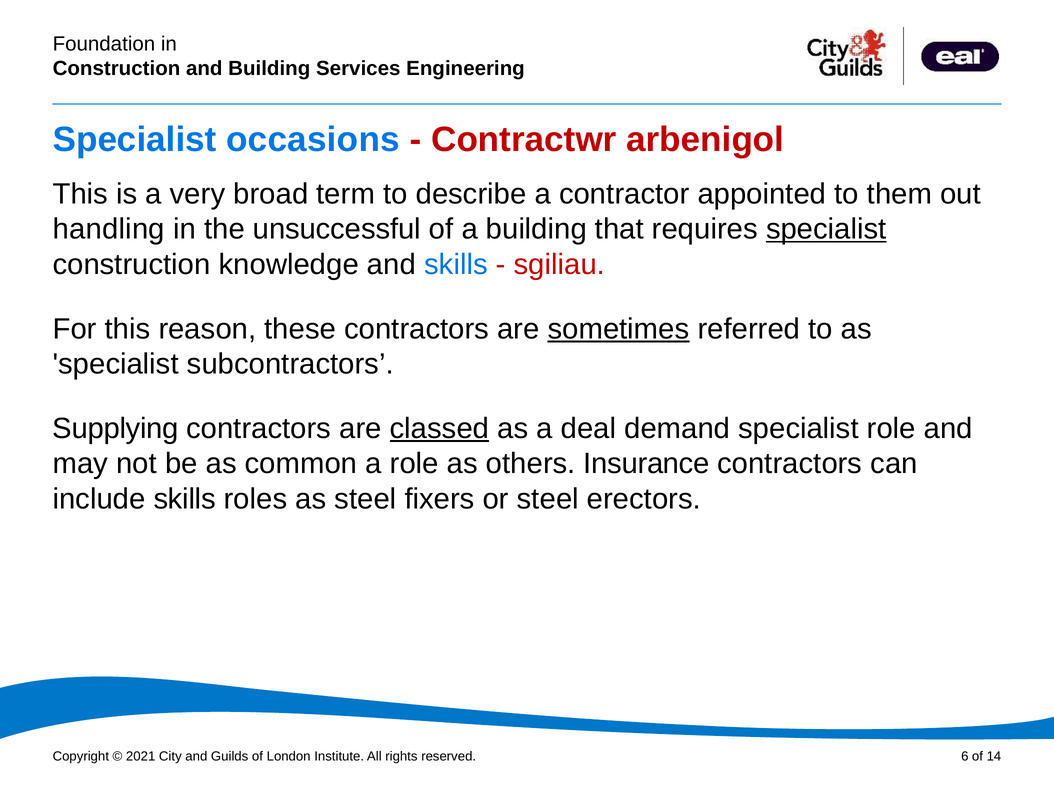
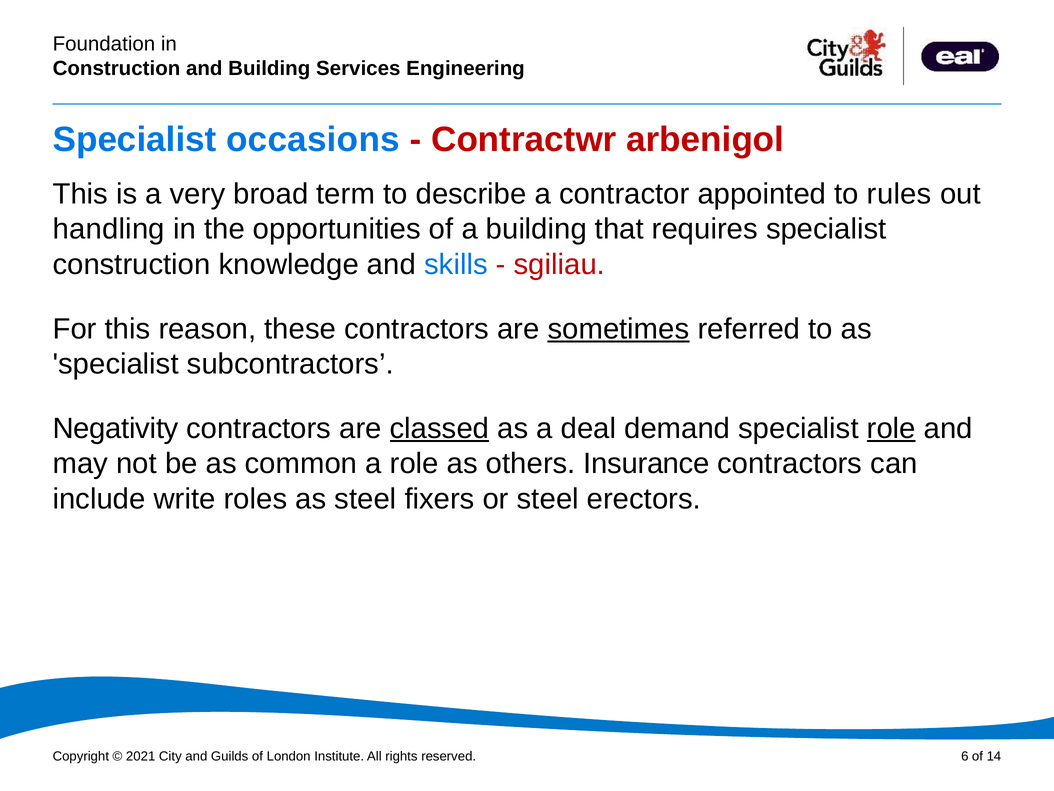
them: them -> rules
unsuccessful: unsuccessful -> opportunities
specialist at (826, 229) underline: present -> none
Supplying: Supplying -> Negativity
role at (891, 428) underline: none -> present
include skills: skills -> write
